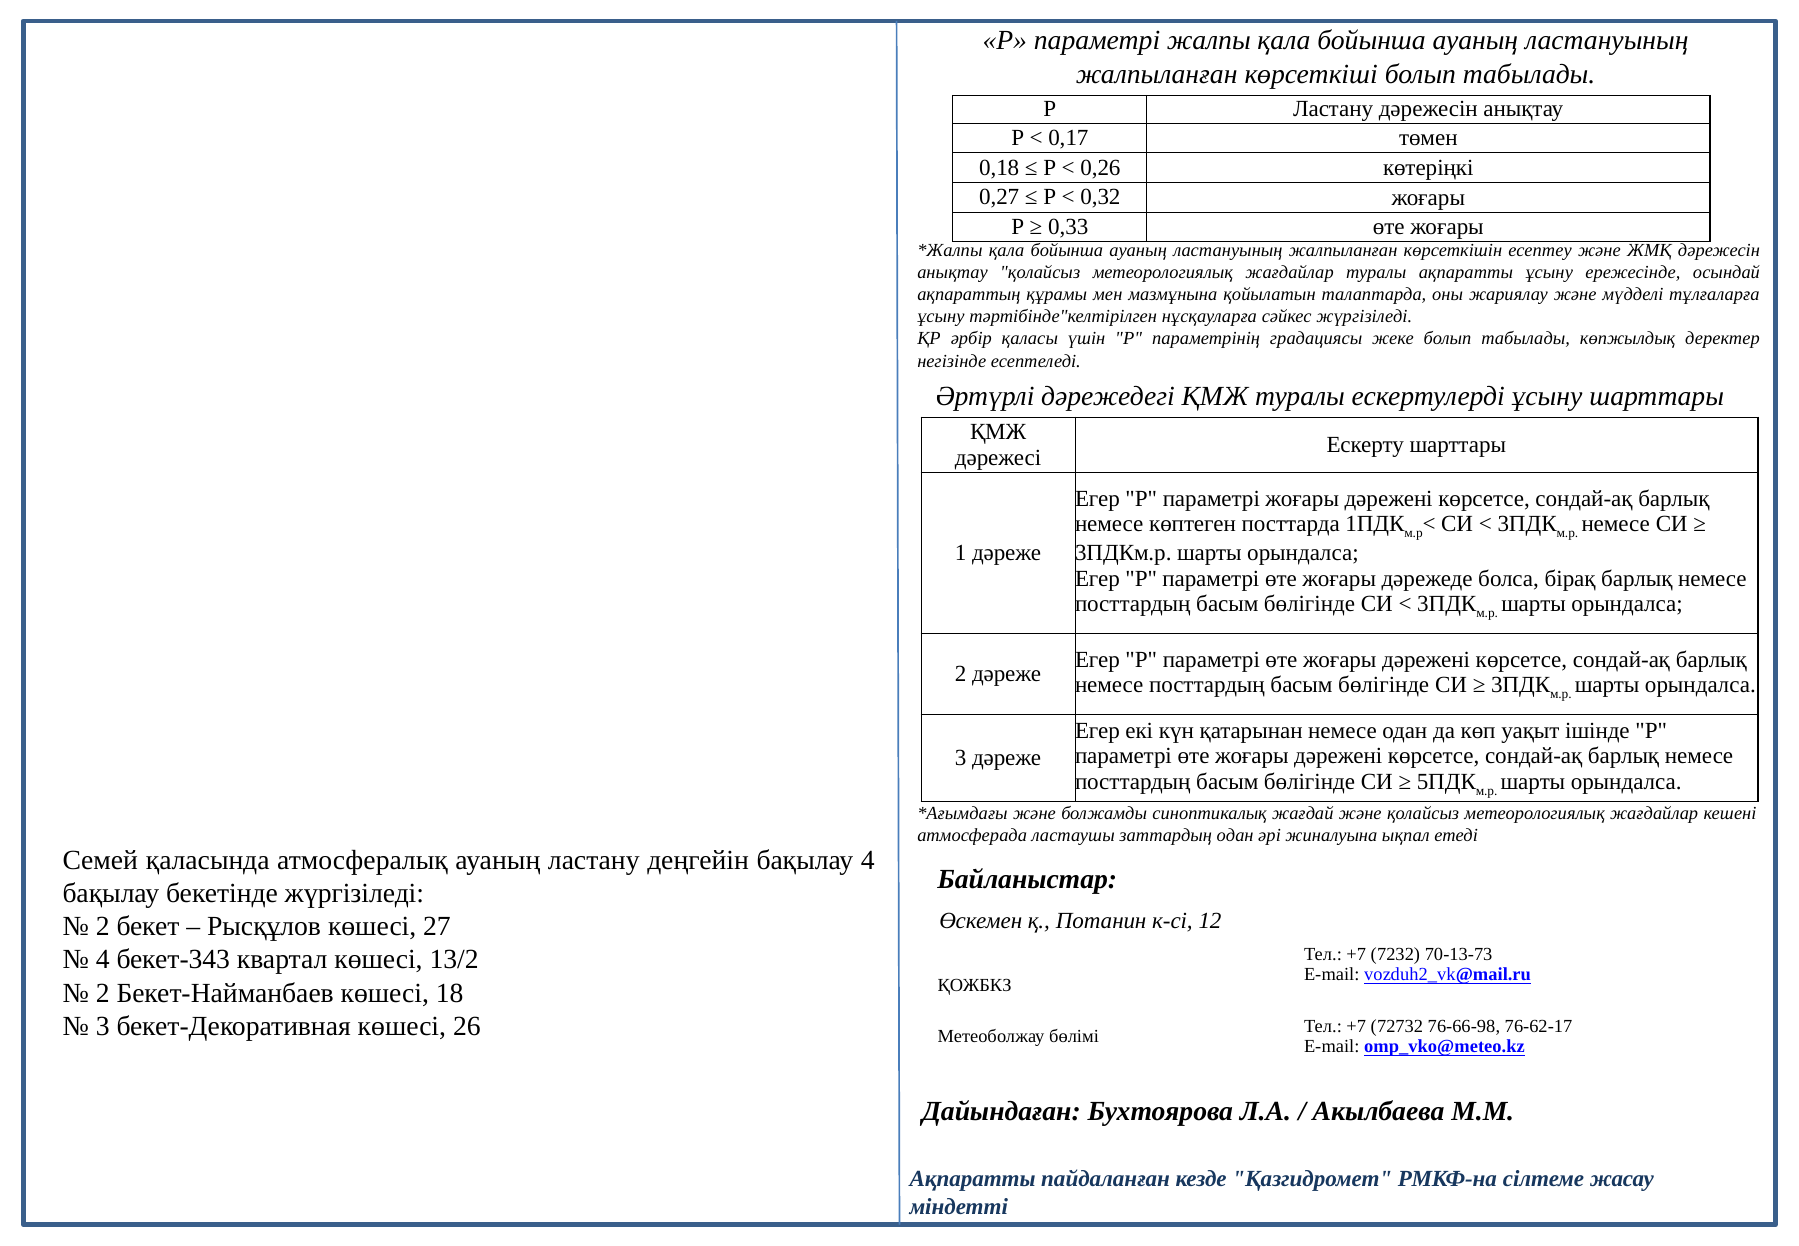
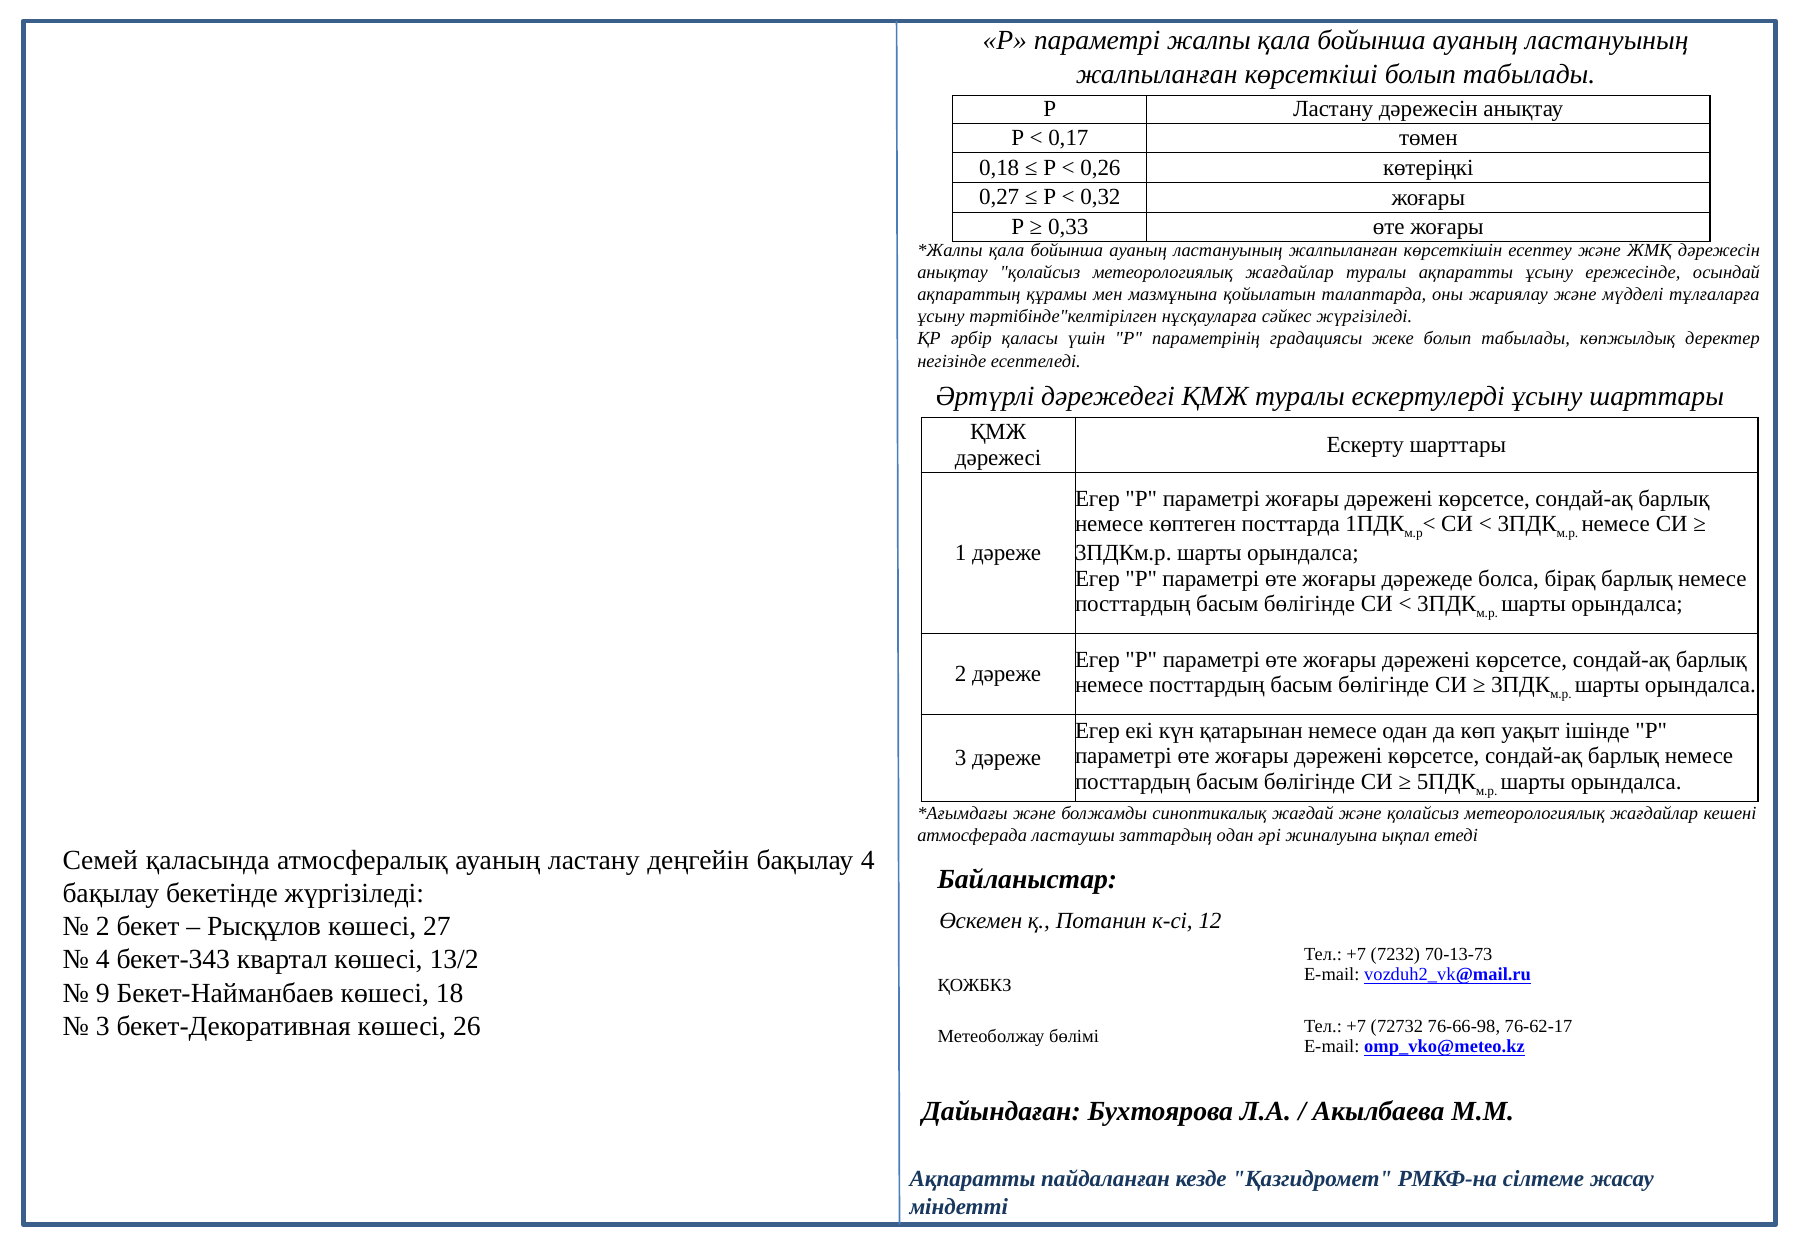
2 at (103, 993): 2 -> 9
